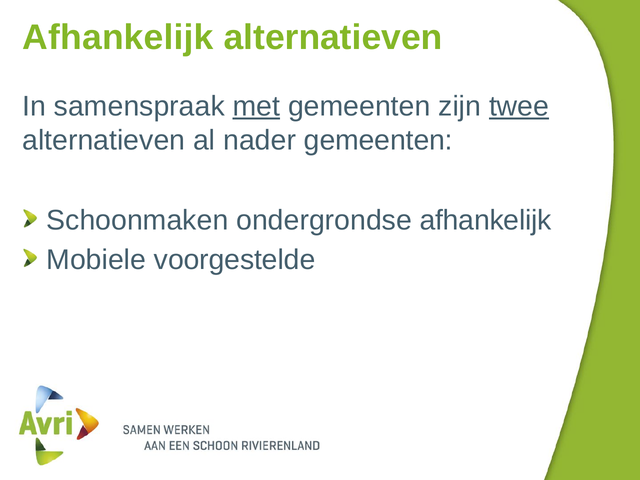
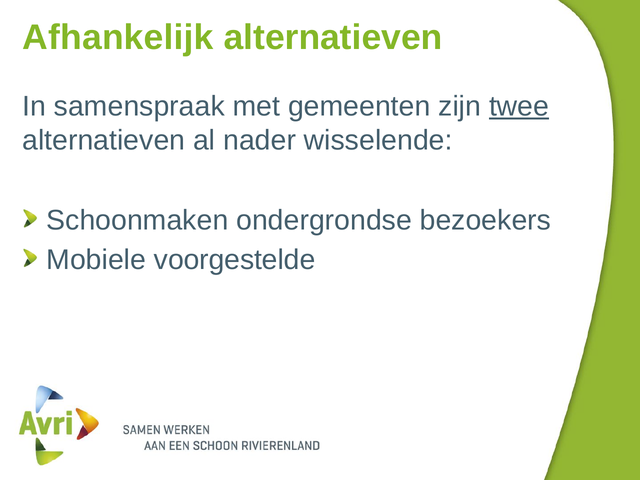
met underline: present -> none
nader gemeenten: gemeenten -> wisselende
ondergrondse afhankelijk: afhankelijk -> bezoekers
